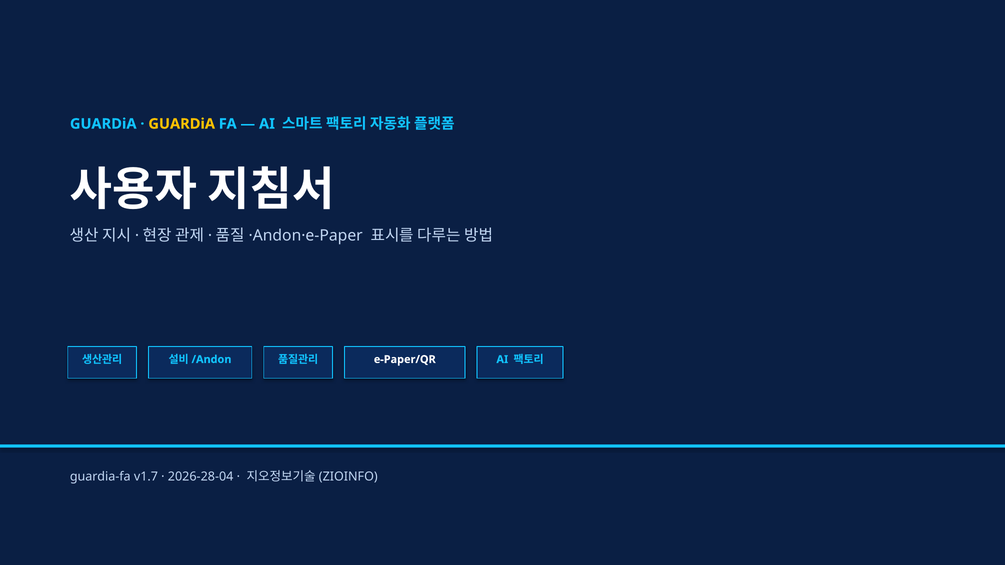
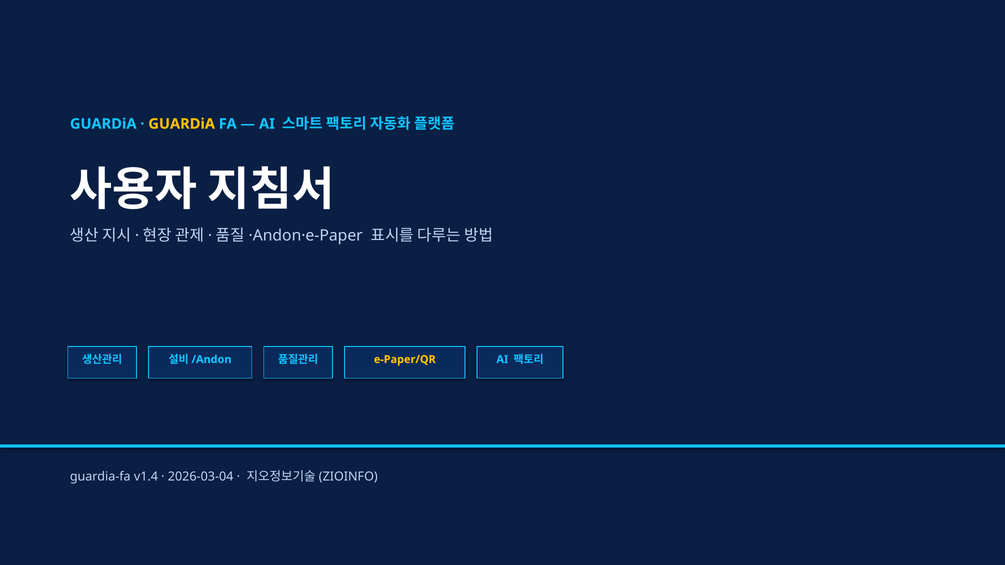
e-Paper/QR colour: white -> yellow
v1.7: v1.7 -> v1.4
2026-28-04: 2026-28-04 -> 2026-03-04
